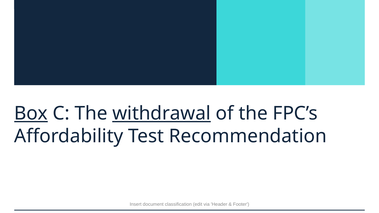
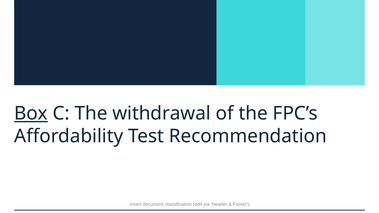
withdrawal underline: present -> none
